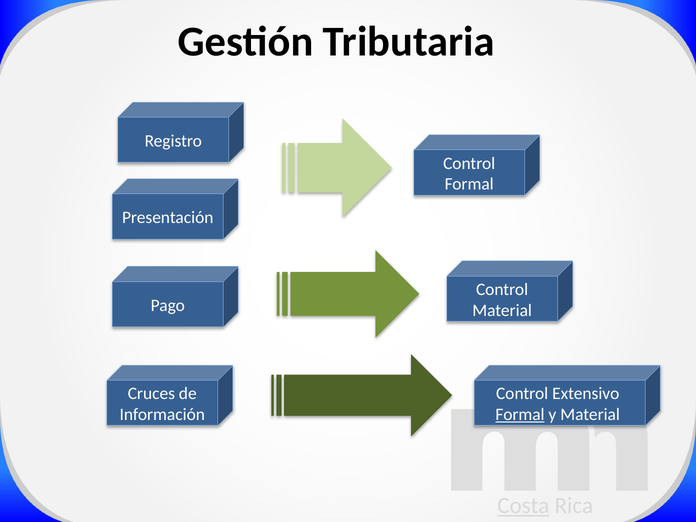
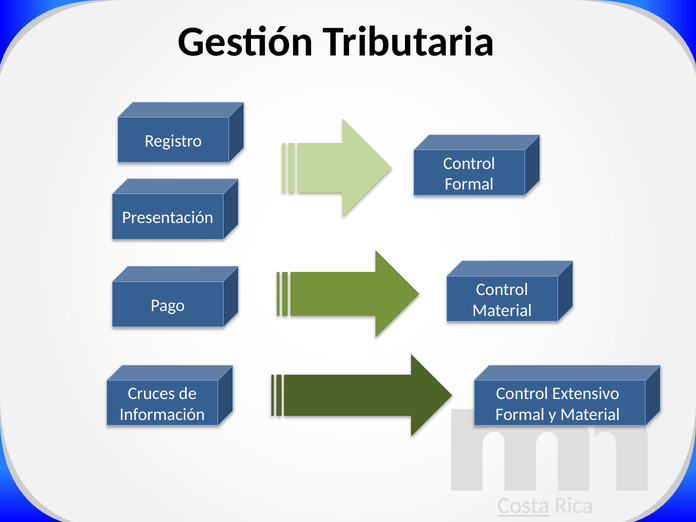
Formal at (520, 414) underline: present -> none
